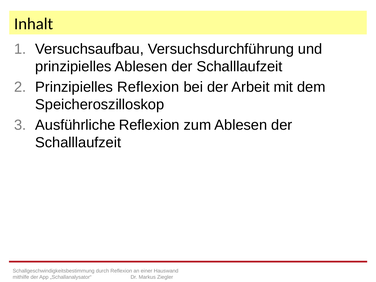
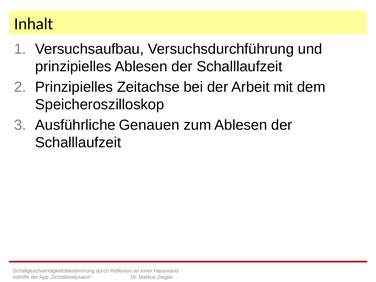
Prinzipielles Reflexion: Reflexion -> Zeitachse
Ausführliche Reflexion: Reflexion -> Genauen
